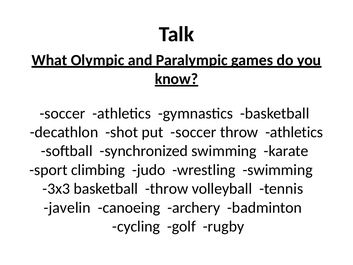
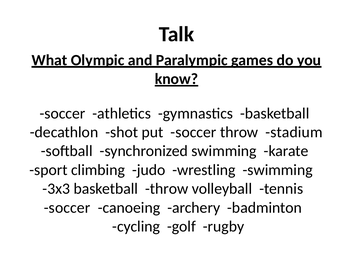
throw athletics: athletics -> stadium
javelin at (67, 207): javelin -> soccer
